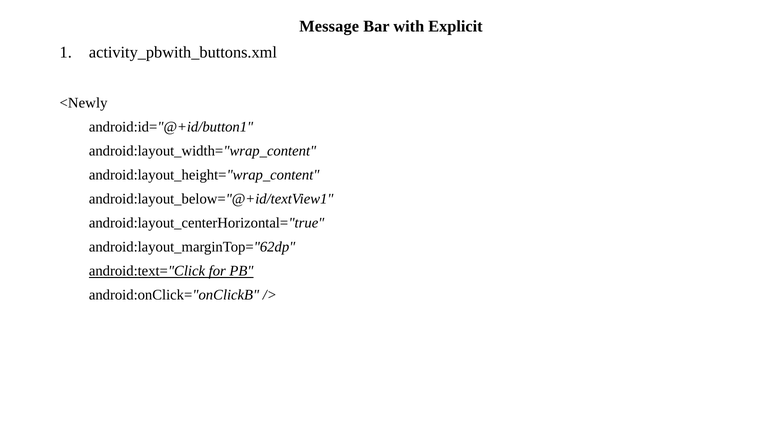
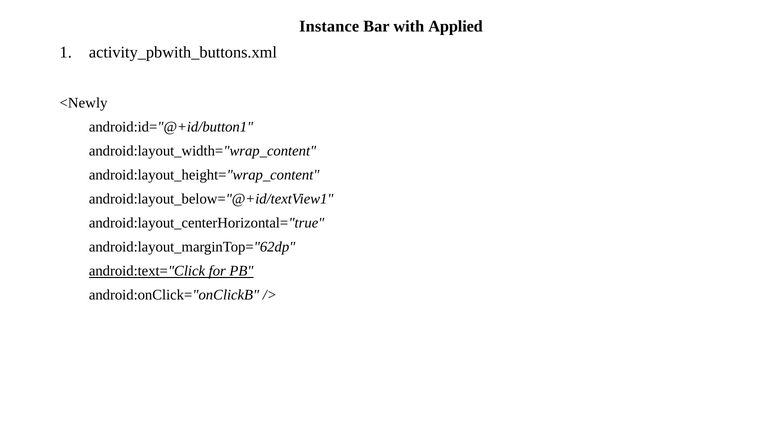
Message: Message -> Instance
Explicit: Explicit -> Applied
